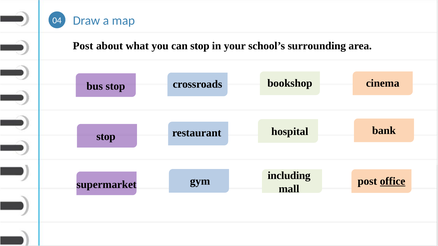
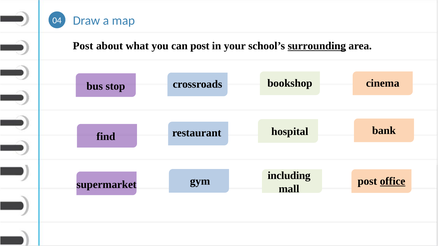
can stop: stop -> post
surrounding underline: none -> present
stop at (106, 137): stop -> find
